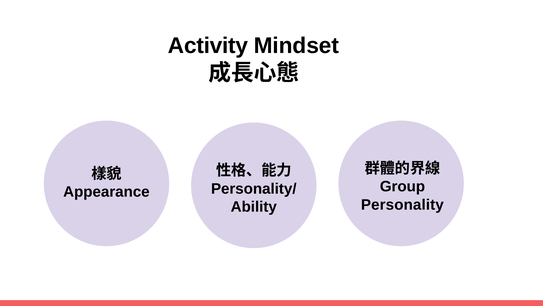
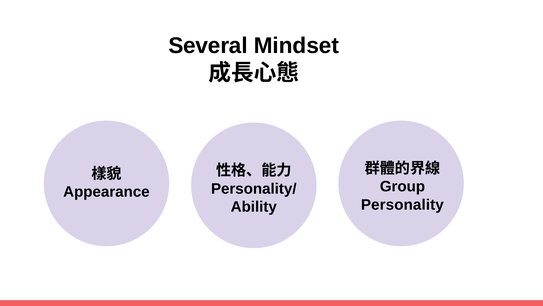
Activity: Activity -> Several
